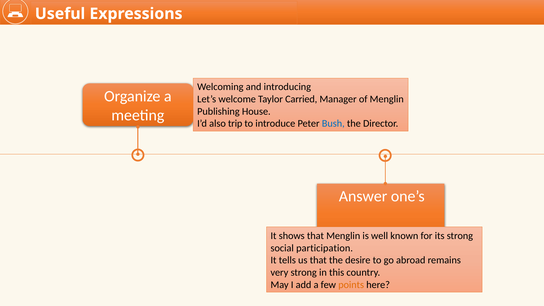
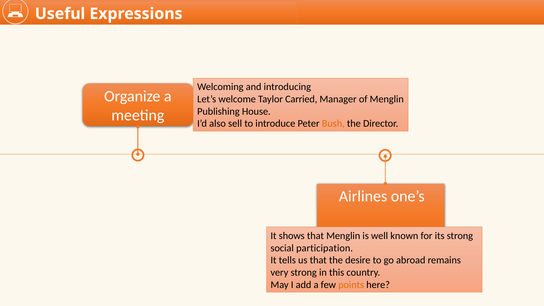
trip: trip -> sell
Bush colour: blue -> orange
Answer: Answer -> Airlines
